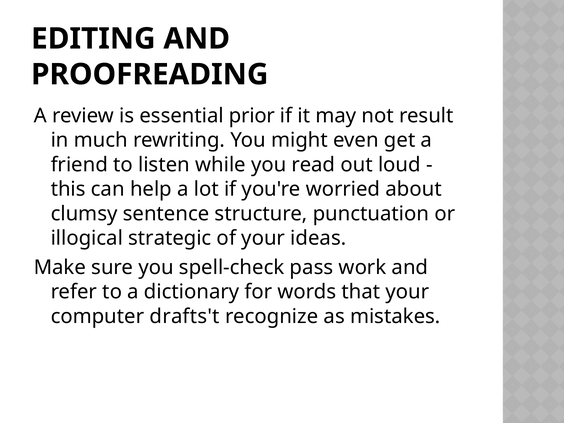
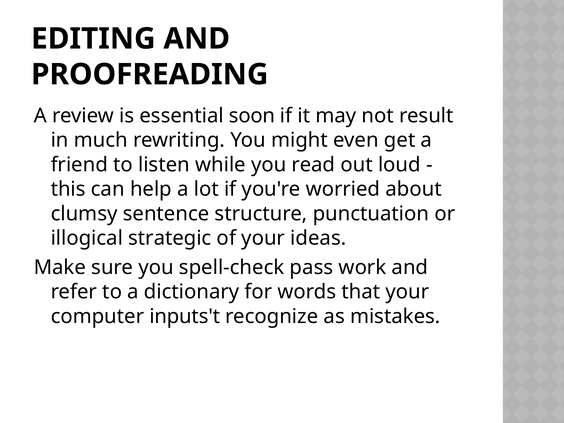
prior: prior -> soon
drafts't: drafts't -> inputs't
